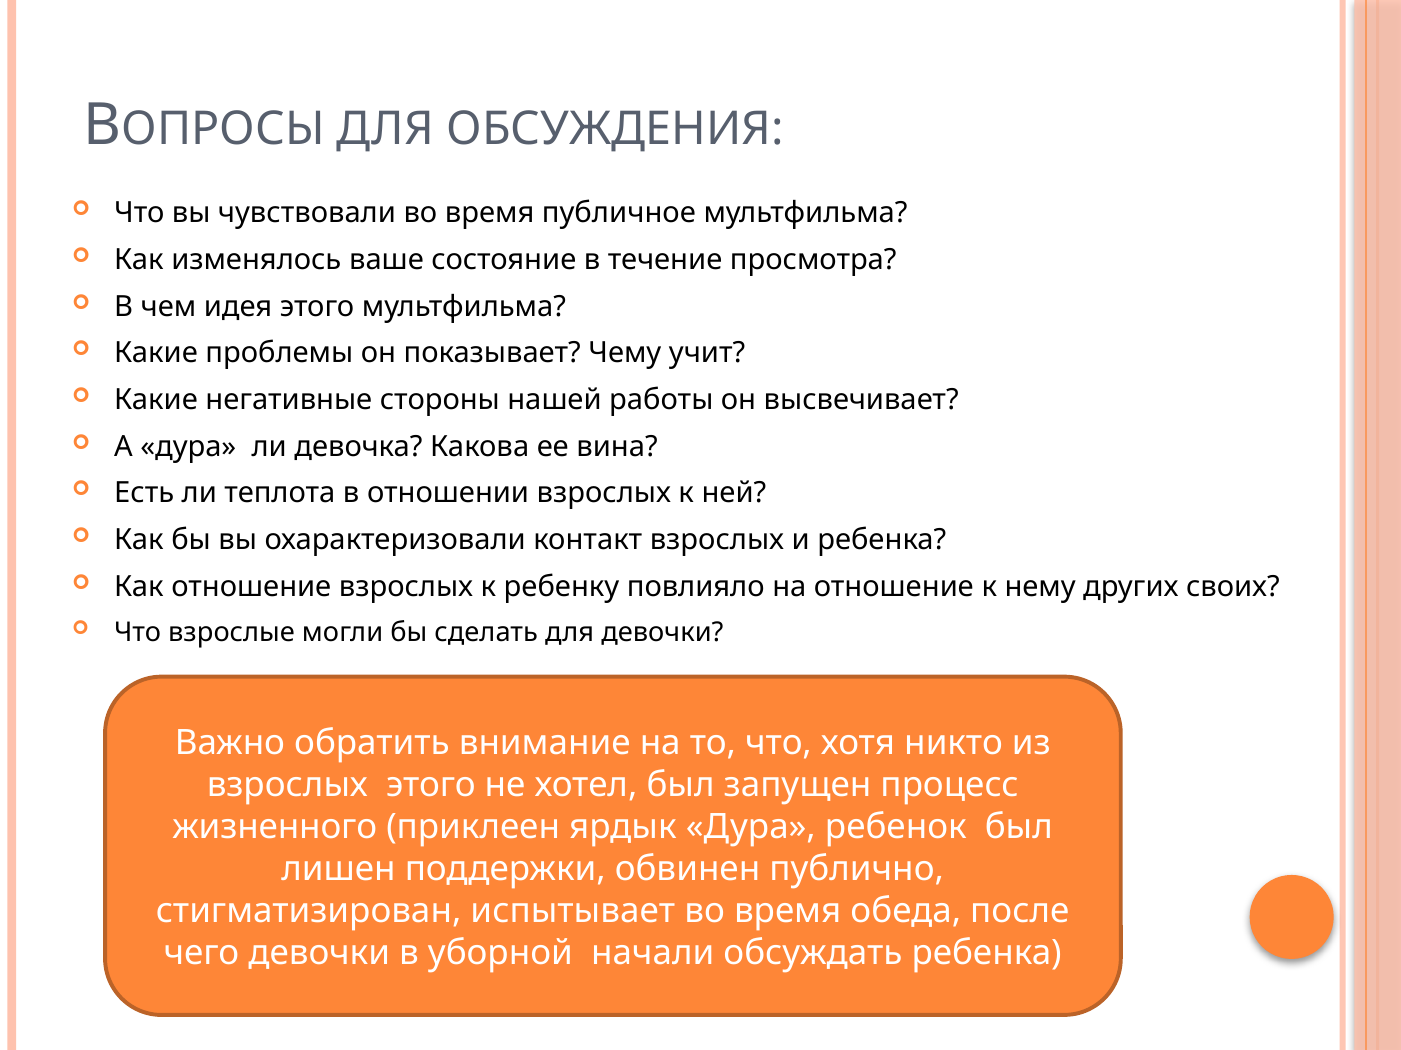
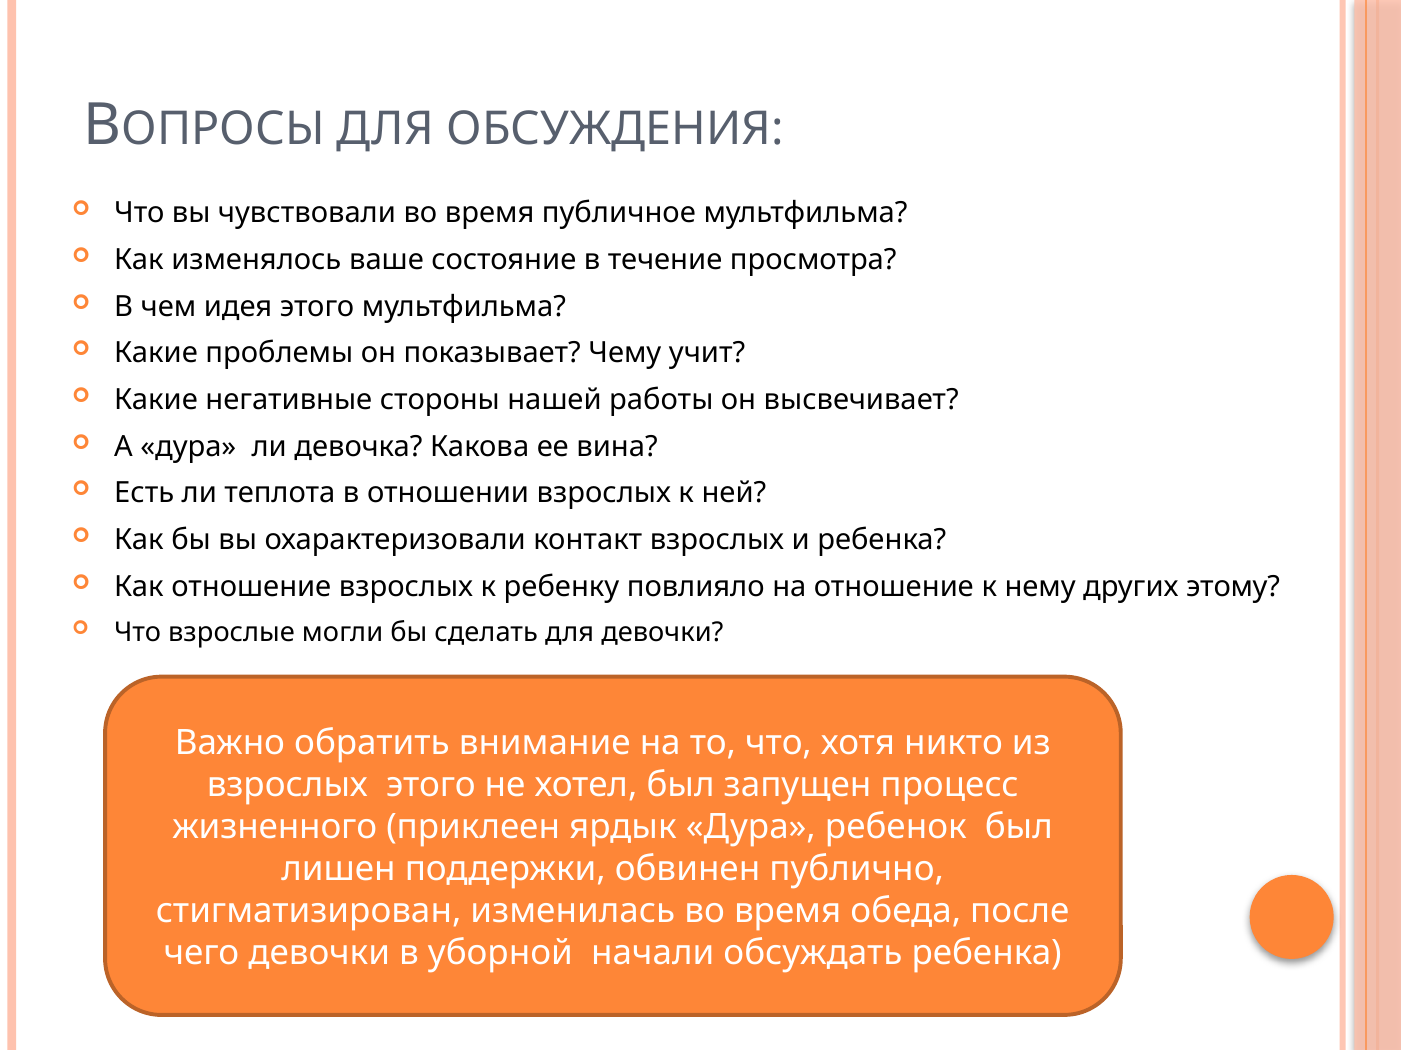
своих: своих -> этому
испытывает: испытывает -> изменилась
